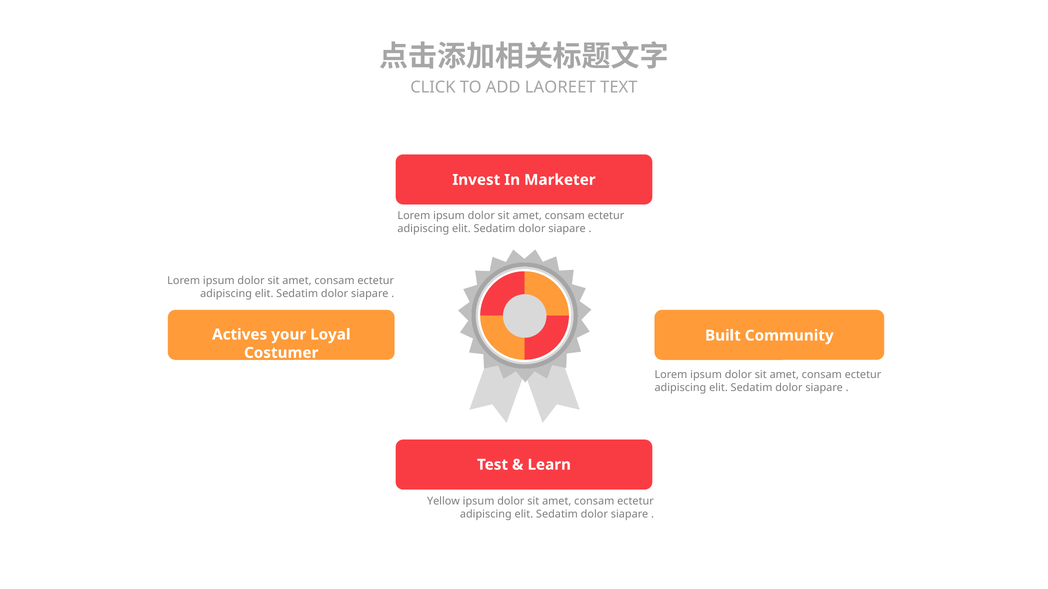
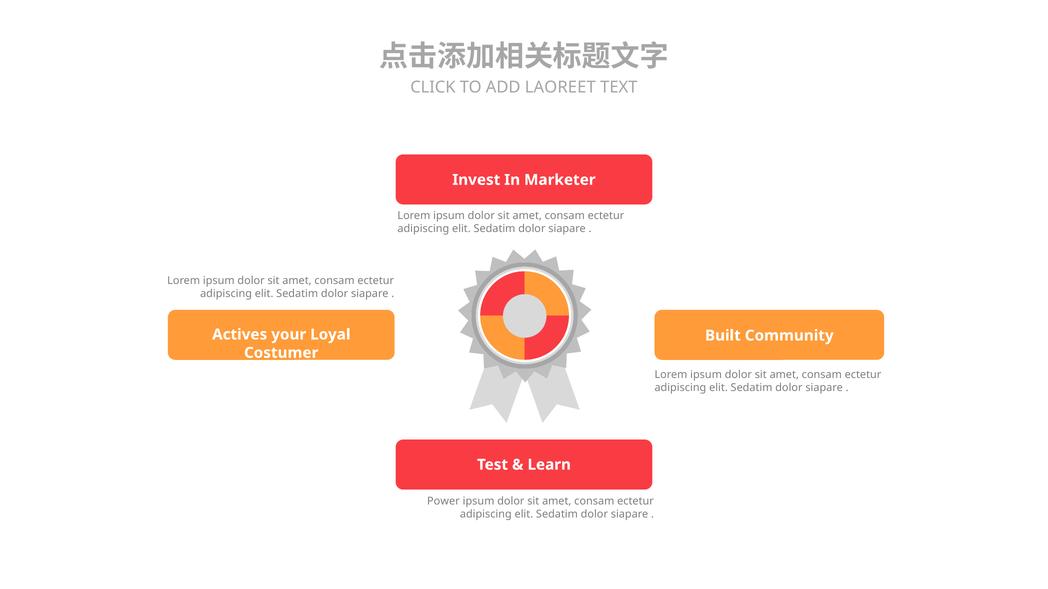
Yellow: Yellow -> Power
